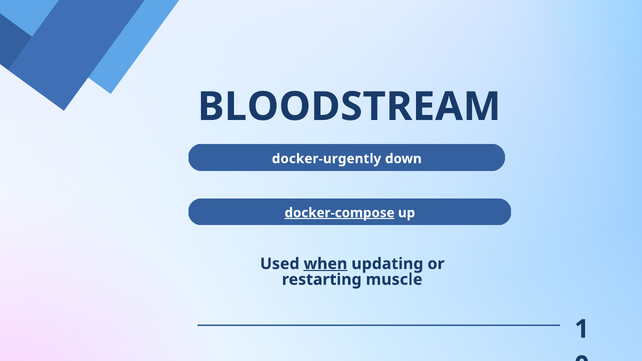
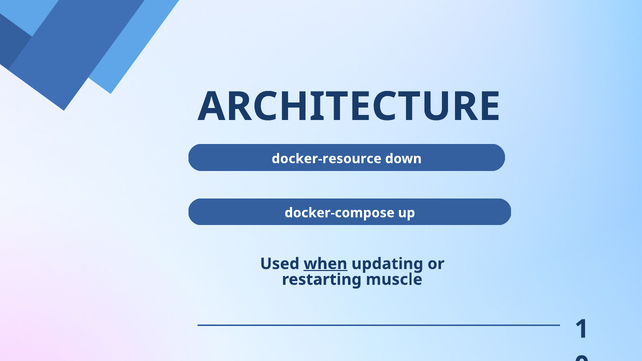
BLOODSTREAM: BLOODSTREAM -> ARCHITECTURE
docker-urgently: docker-urgently -> docker-resource
docker-compose underline: present -> none
